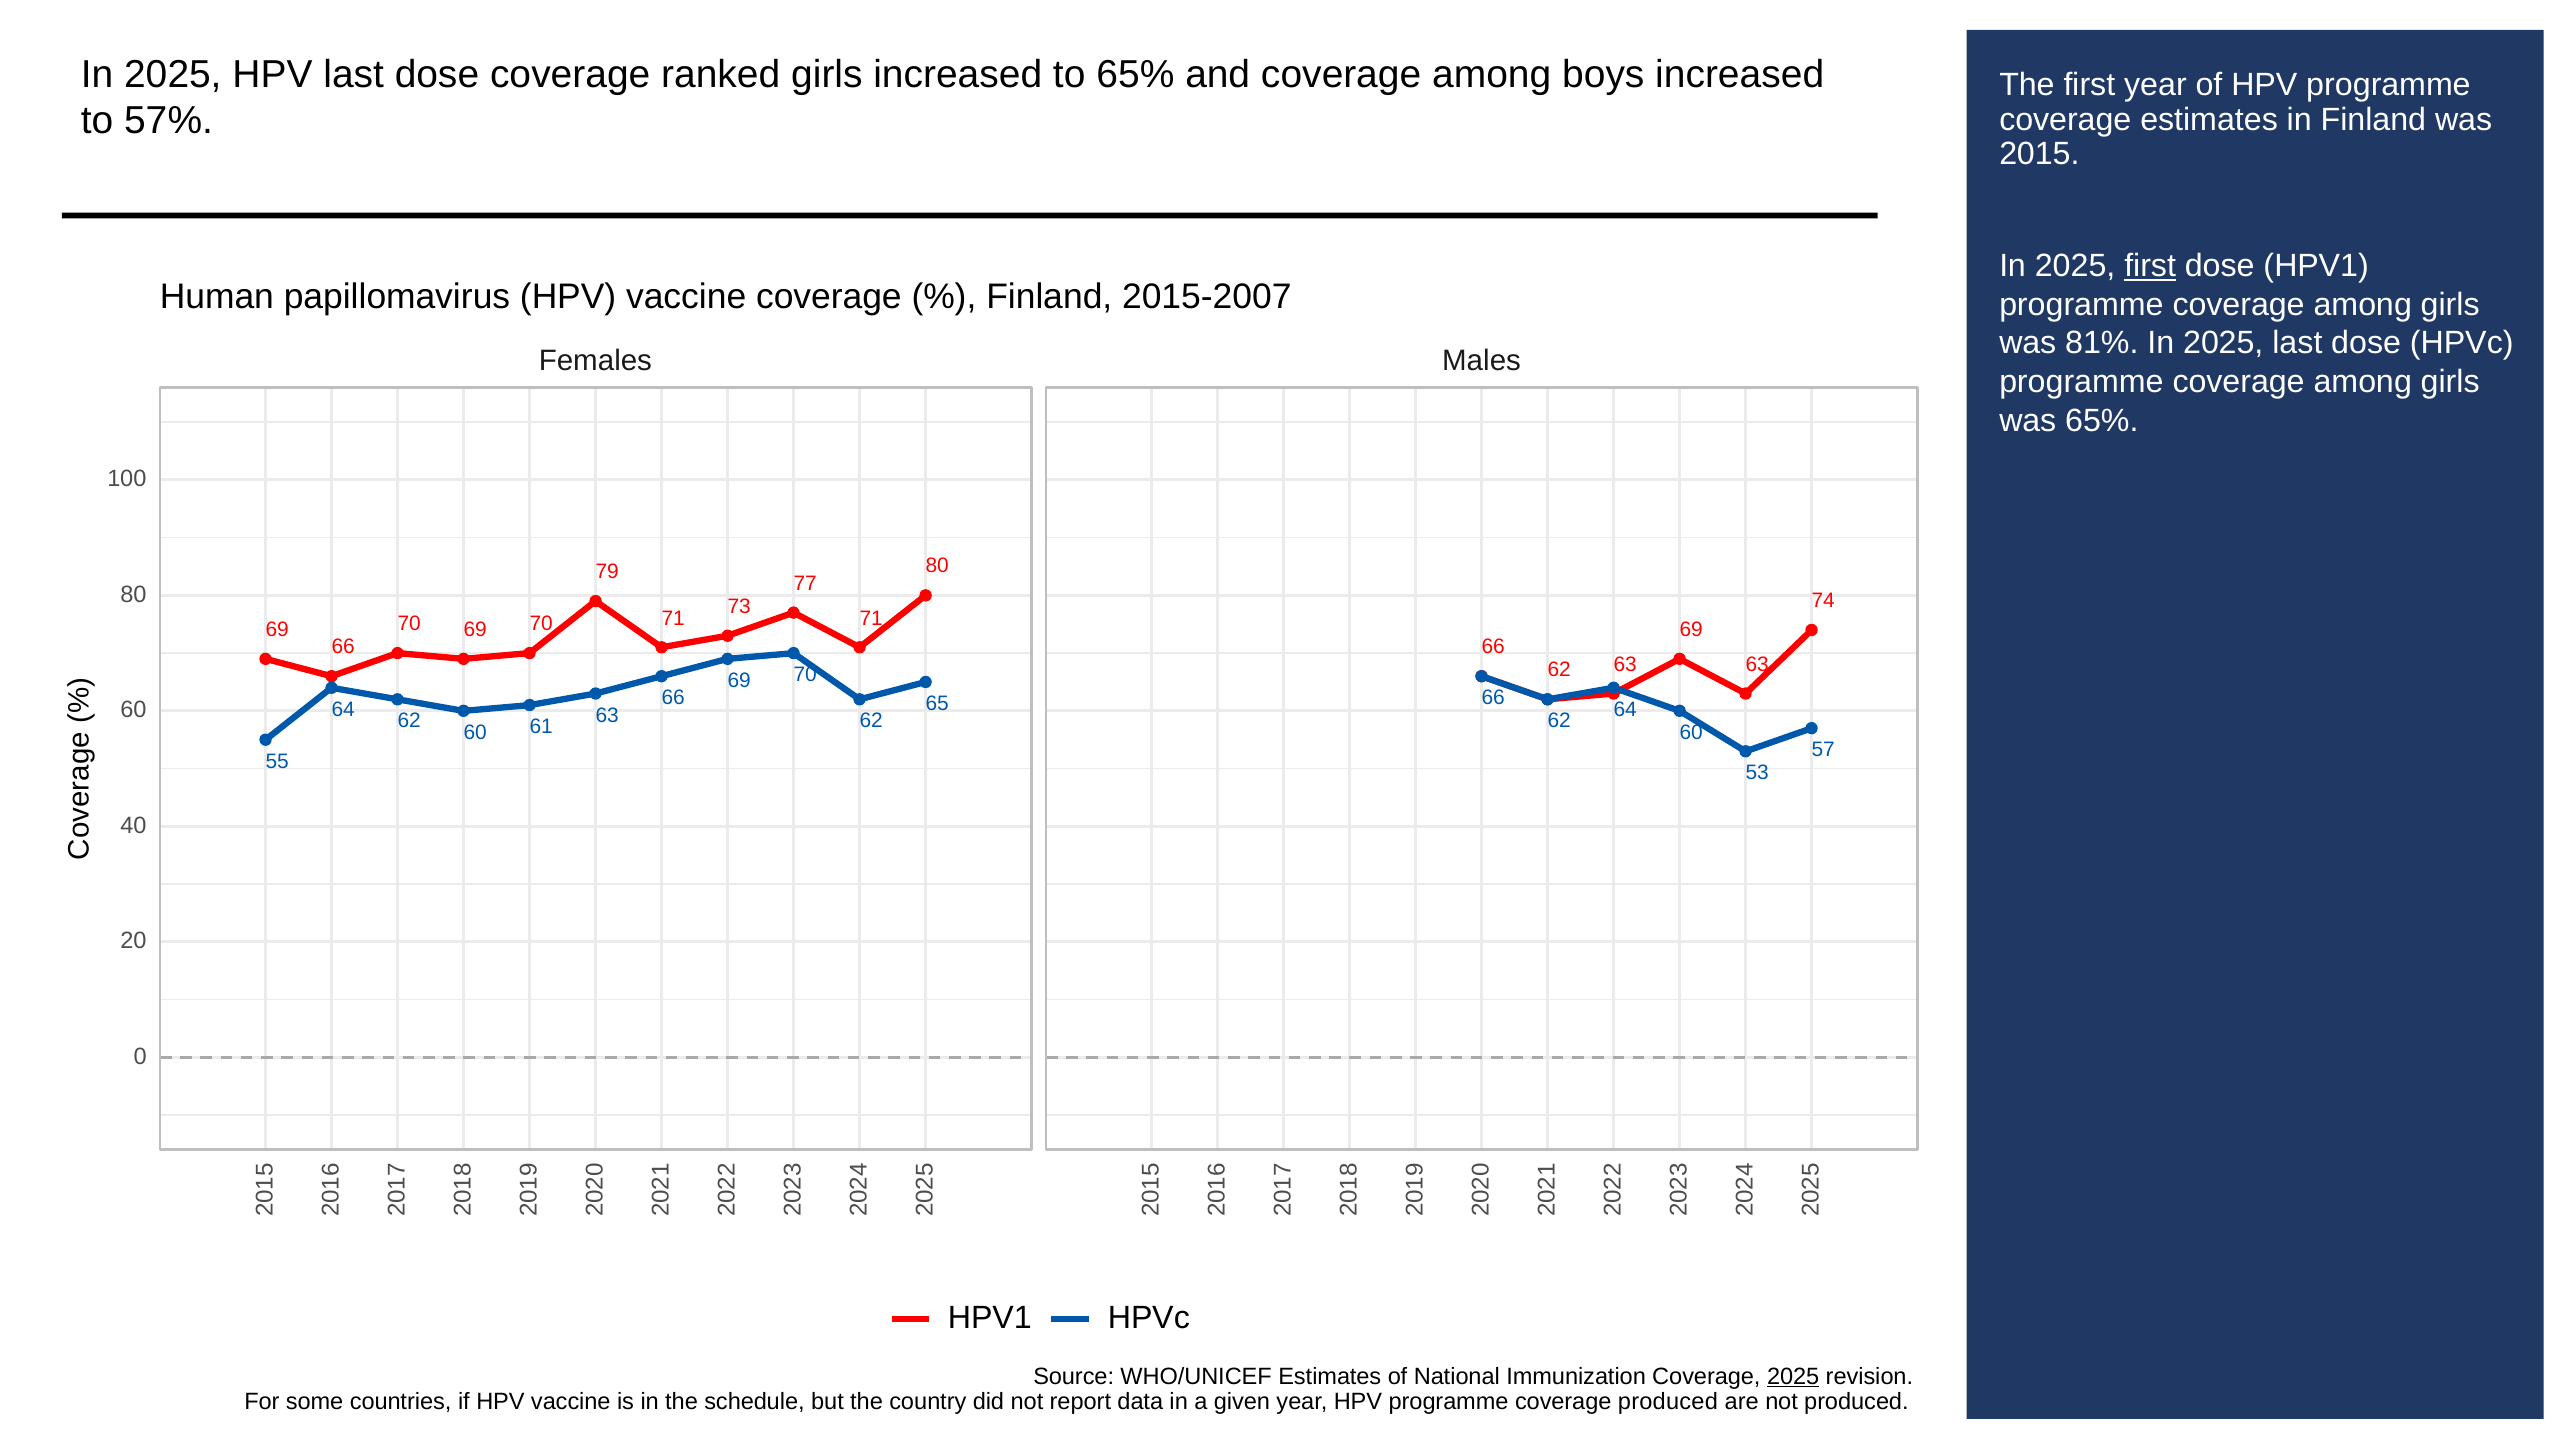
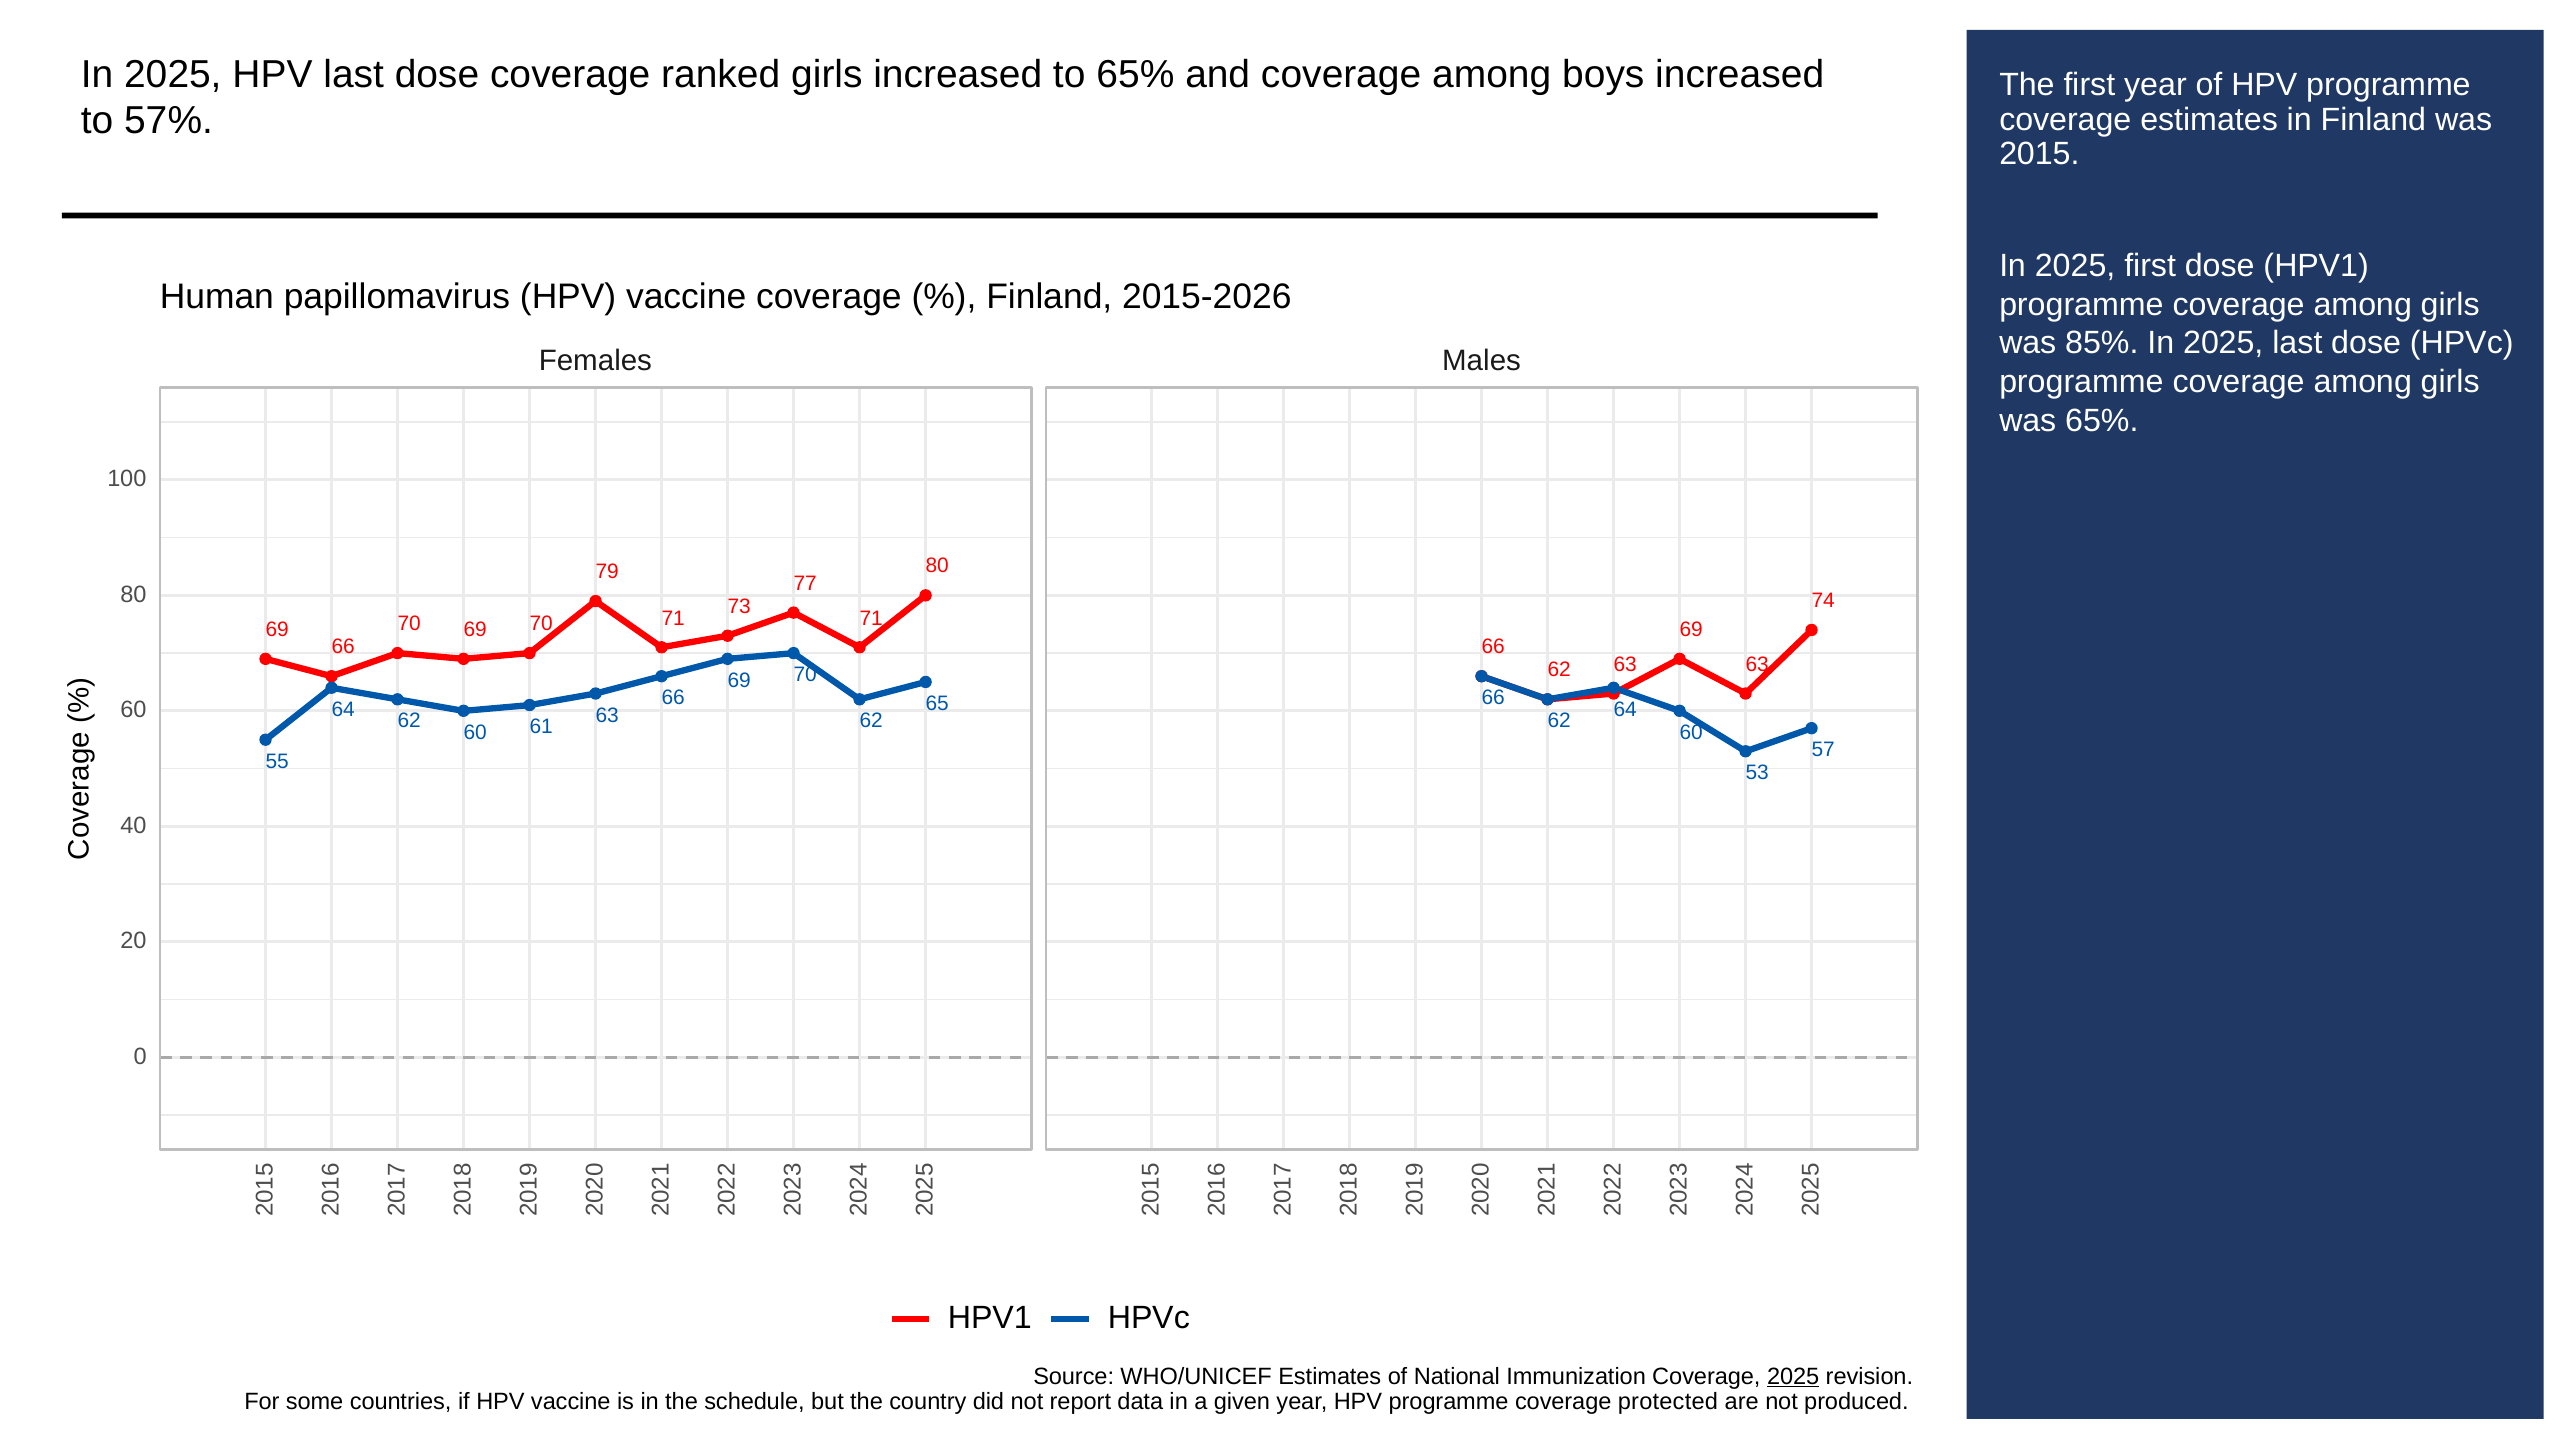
first at (2150, 266) underline: present -> none
2015-2007: 2015-2007 -> 2015-2026
81%: 81% -> 85%
coverage produced: produced -> protected
